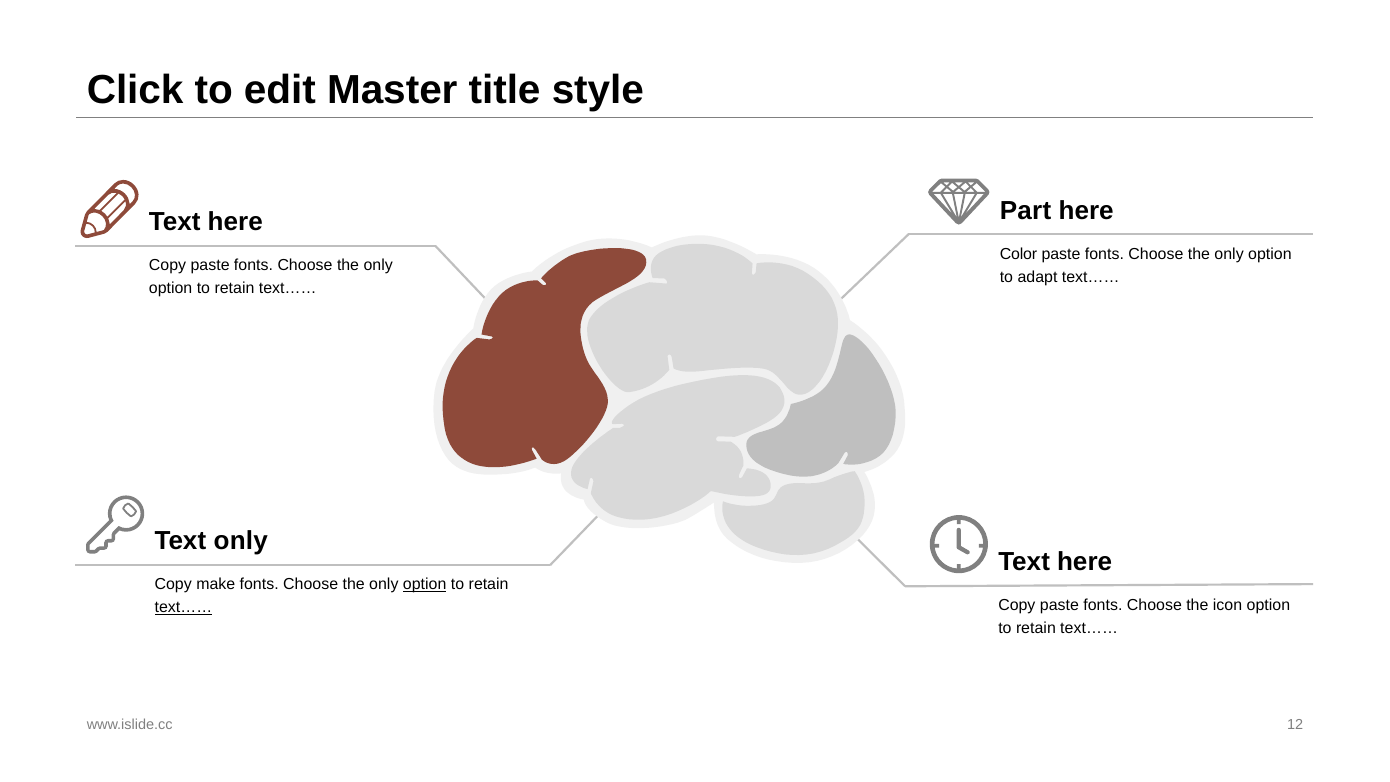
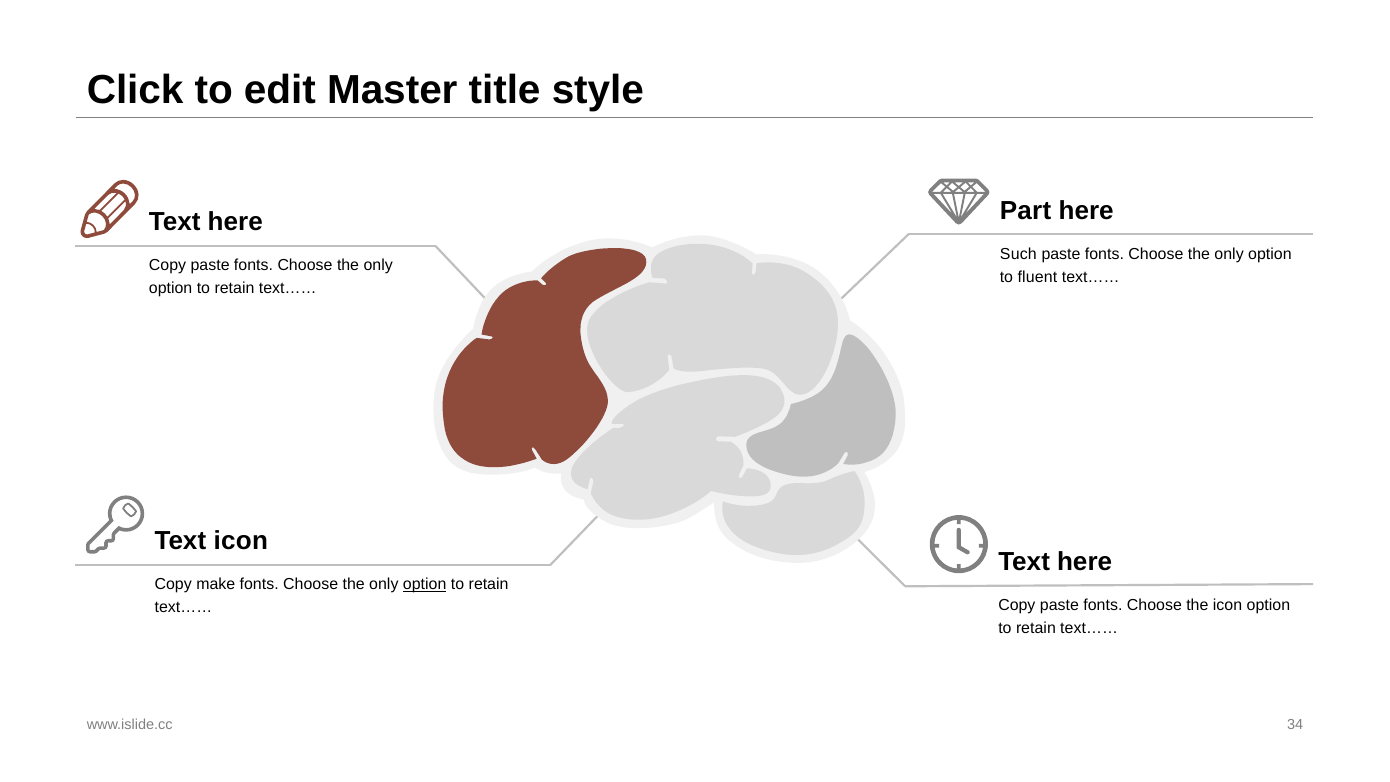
Color: Color -> Such
adapt: adapt -> fluent
Text only: only -> icon
text…… at (183, 607) underline: present -> none
12: 12 -> 34
